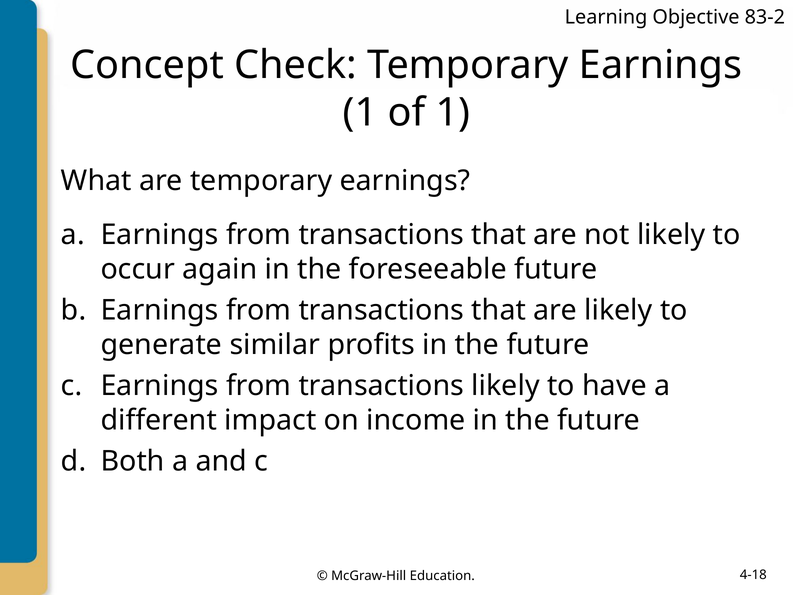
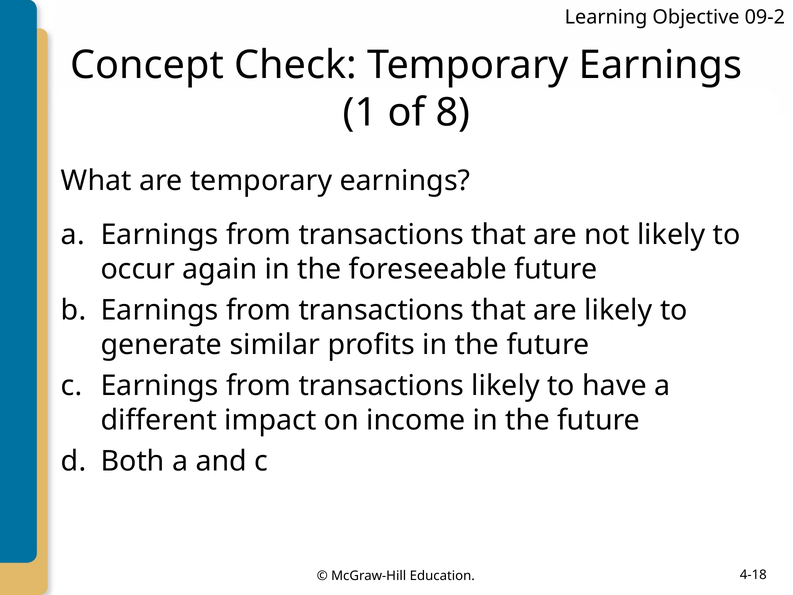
83-2: 83-2 -> 09-2
of 1: 1 -> 8
